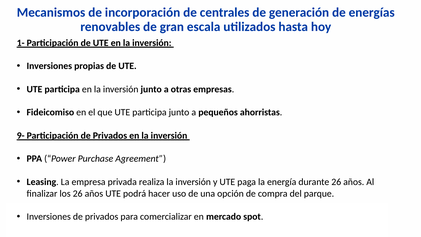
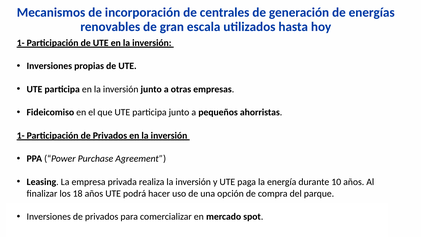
9- at (21, 135): 9- -> 1-
durante 26: 26 -> 10
los 26: 26 -> 18
